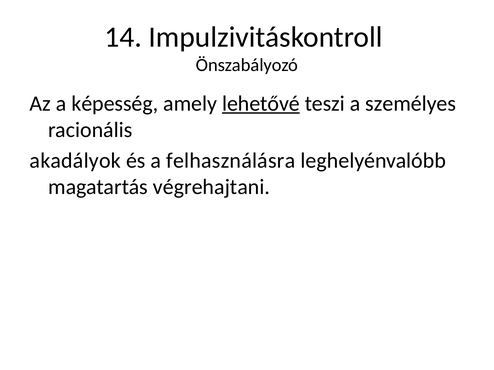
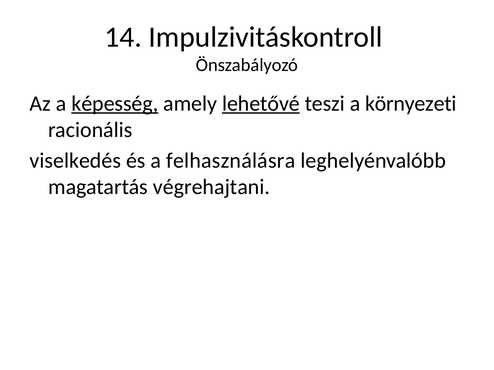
képesség underline: none -> present
személyes: személyes -> környezeti
akadályok: akadályok -> viselkedés
